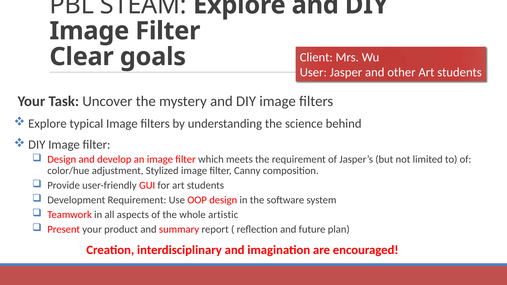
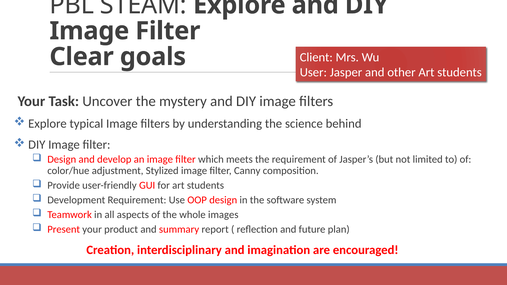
artistic: artistic -> images
